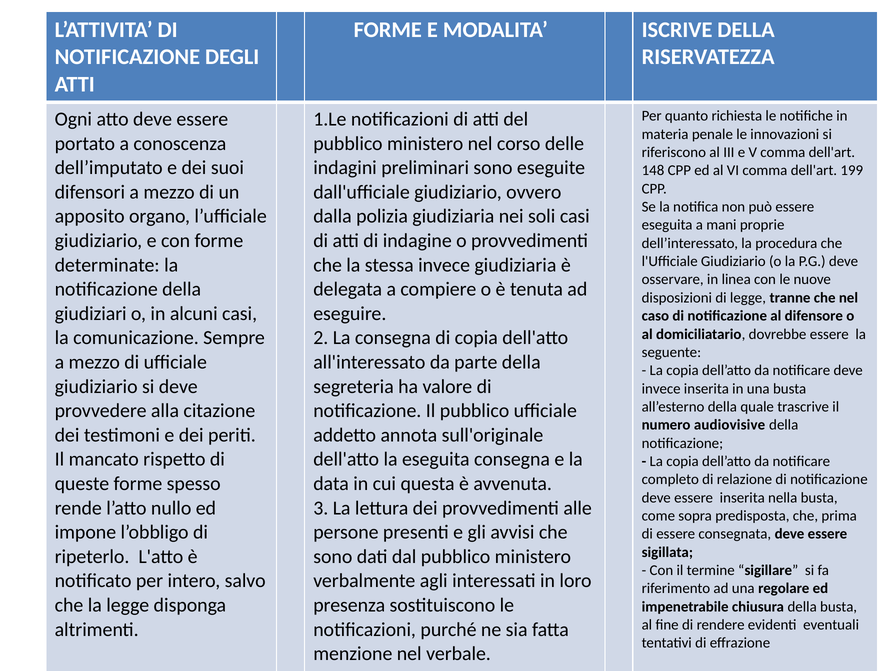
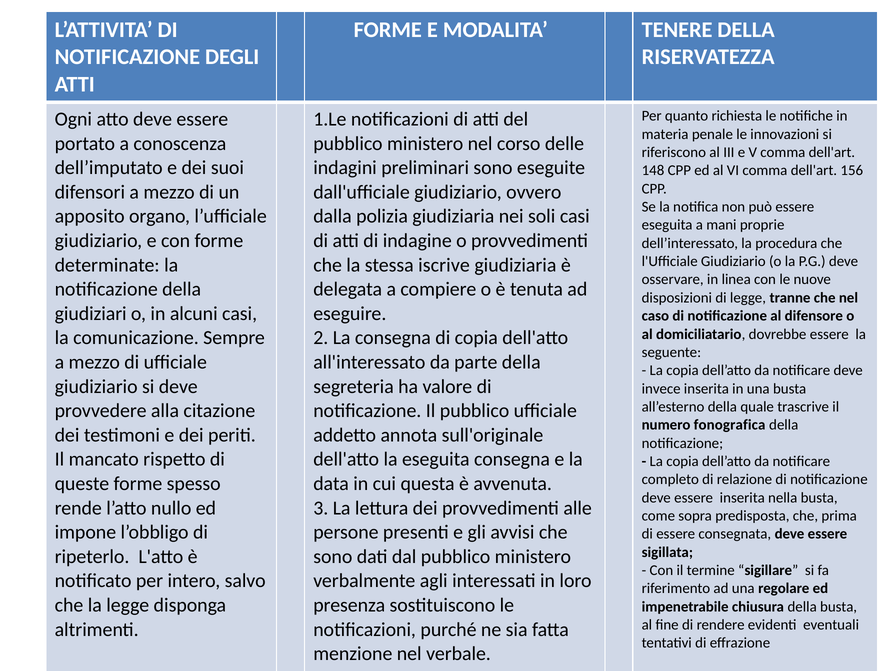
ISCRIVE: ISCRIVE -> TENERE
199: 199 -> 156
stessa invece: invece -> iscrive
audiovisive: audiovisive -> fonografica
